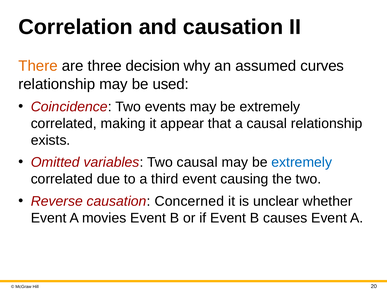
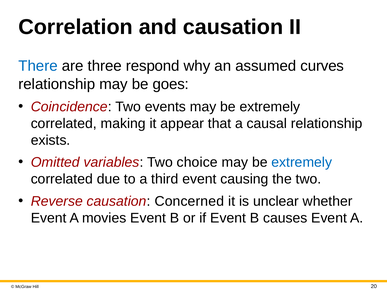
There colour: orange -> blue
decision: decision -> respond
used: used -> goes
Two causal: causal -> choice
